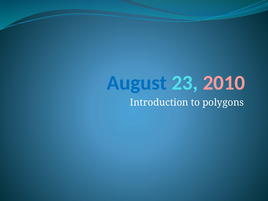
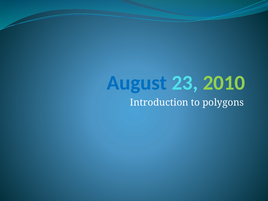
2010 colour: pink -> light green
